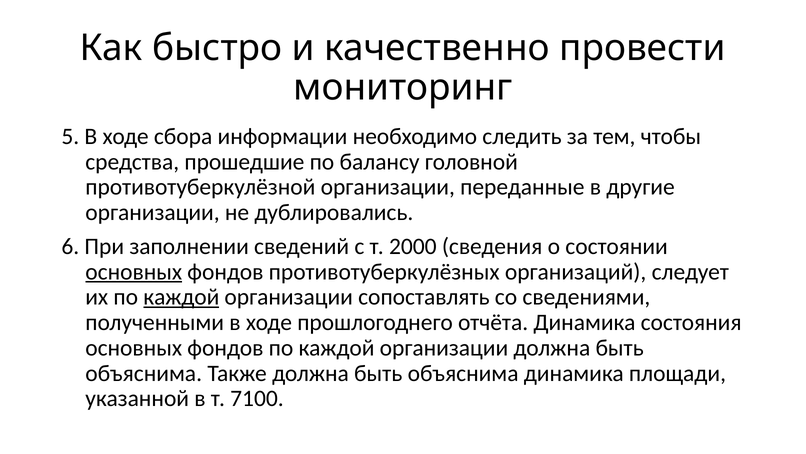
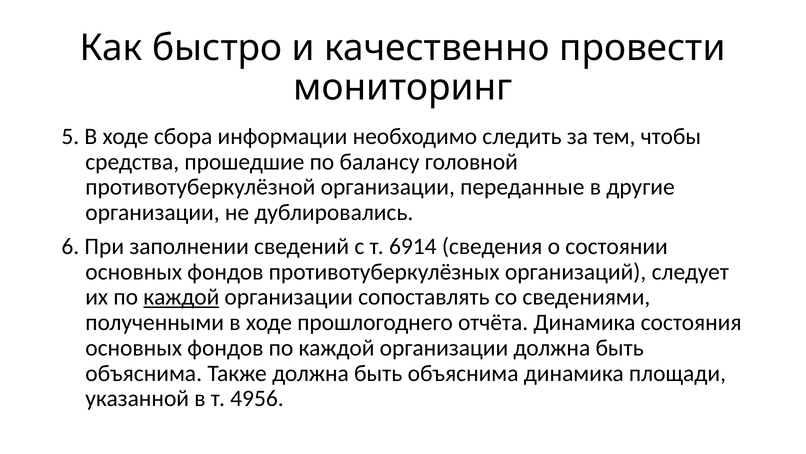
2000: 2000 -> 6914
основных at (134, 271) underline: present -> none
7100: 7100 -> 4956
